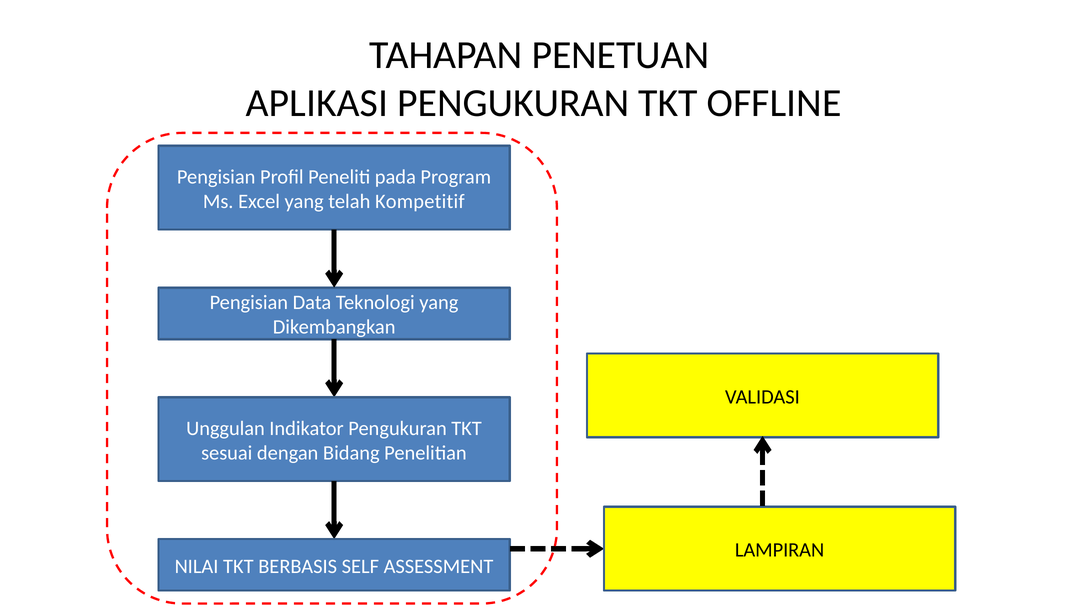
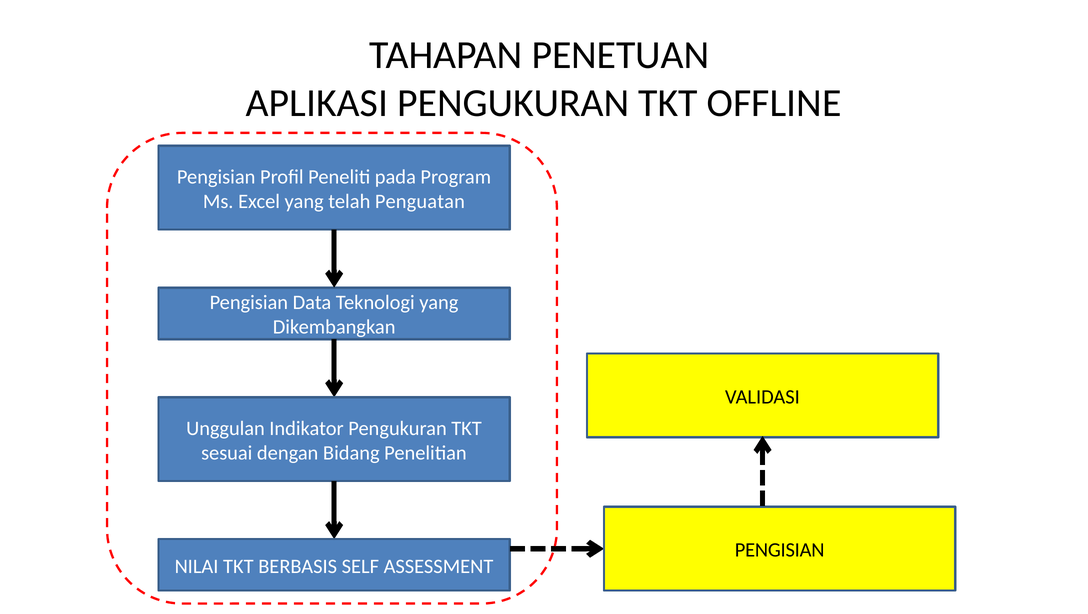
Kompetitif: Kompetitif -> Penguatan
LAMPIRAN at (780, 550): LAMPIRAN -> PENGISIAN
